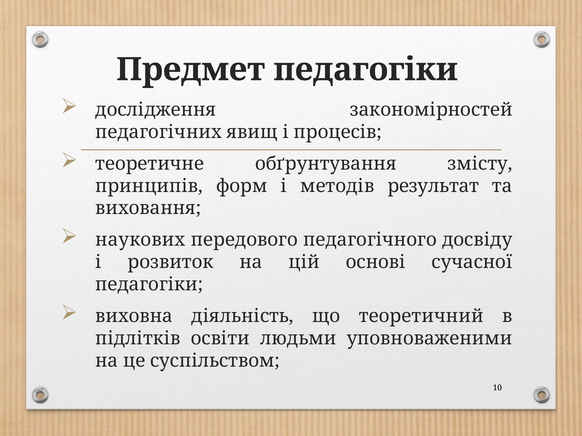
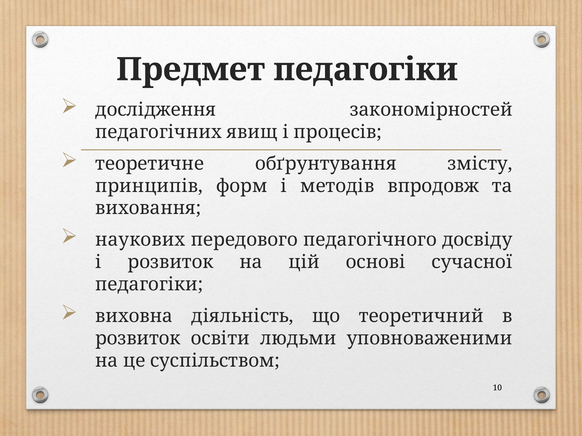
результат: результат -> впродовж
підлітків at (138, 339): підлітків -> розвиток
